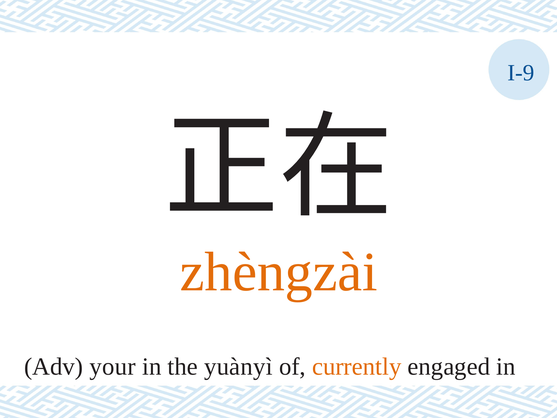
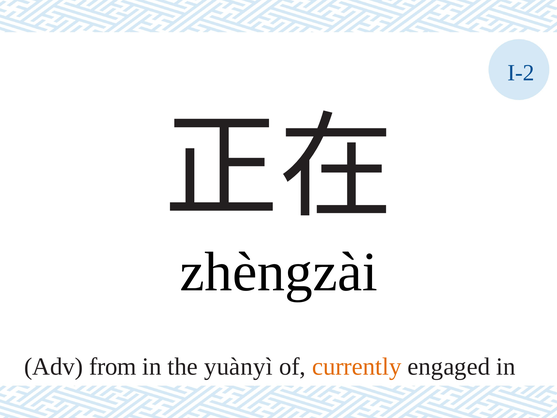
I-9: I-9 -> I-2
zhèngzài colour: orange -> black
your: your -> from
